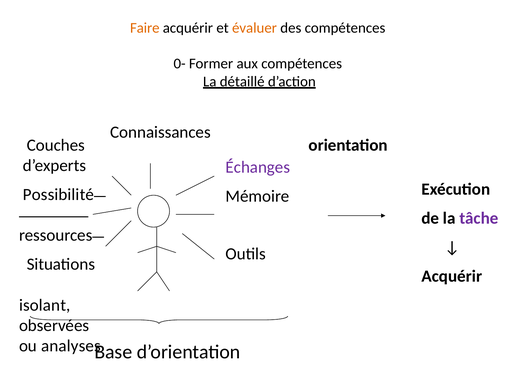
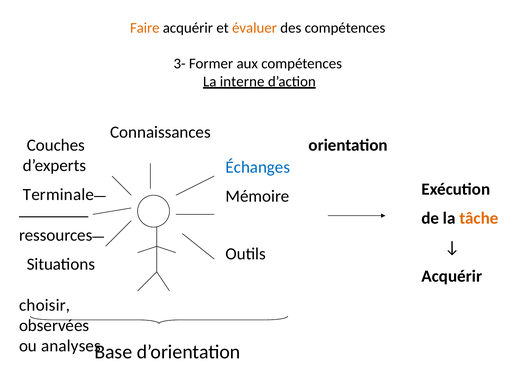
0-: 0- -> 3-
détaillé: détaillé -> interne
Échanges colour: purple -> blue
Possibilité: Possibilité -> Terminale
tâche colour: purple -> orange
isolant: isolant -> choisir
